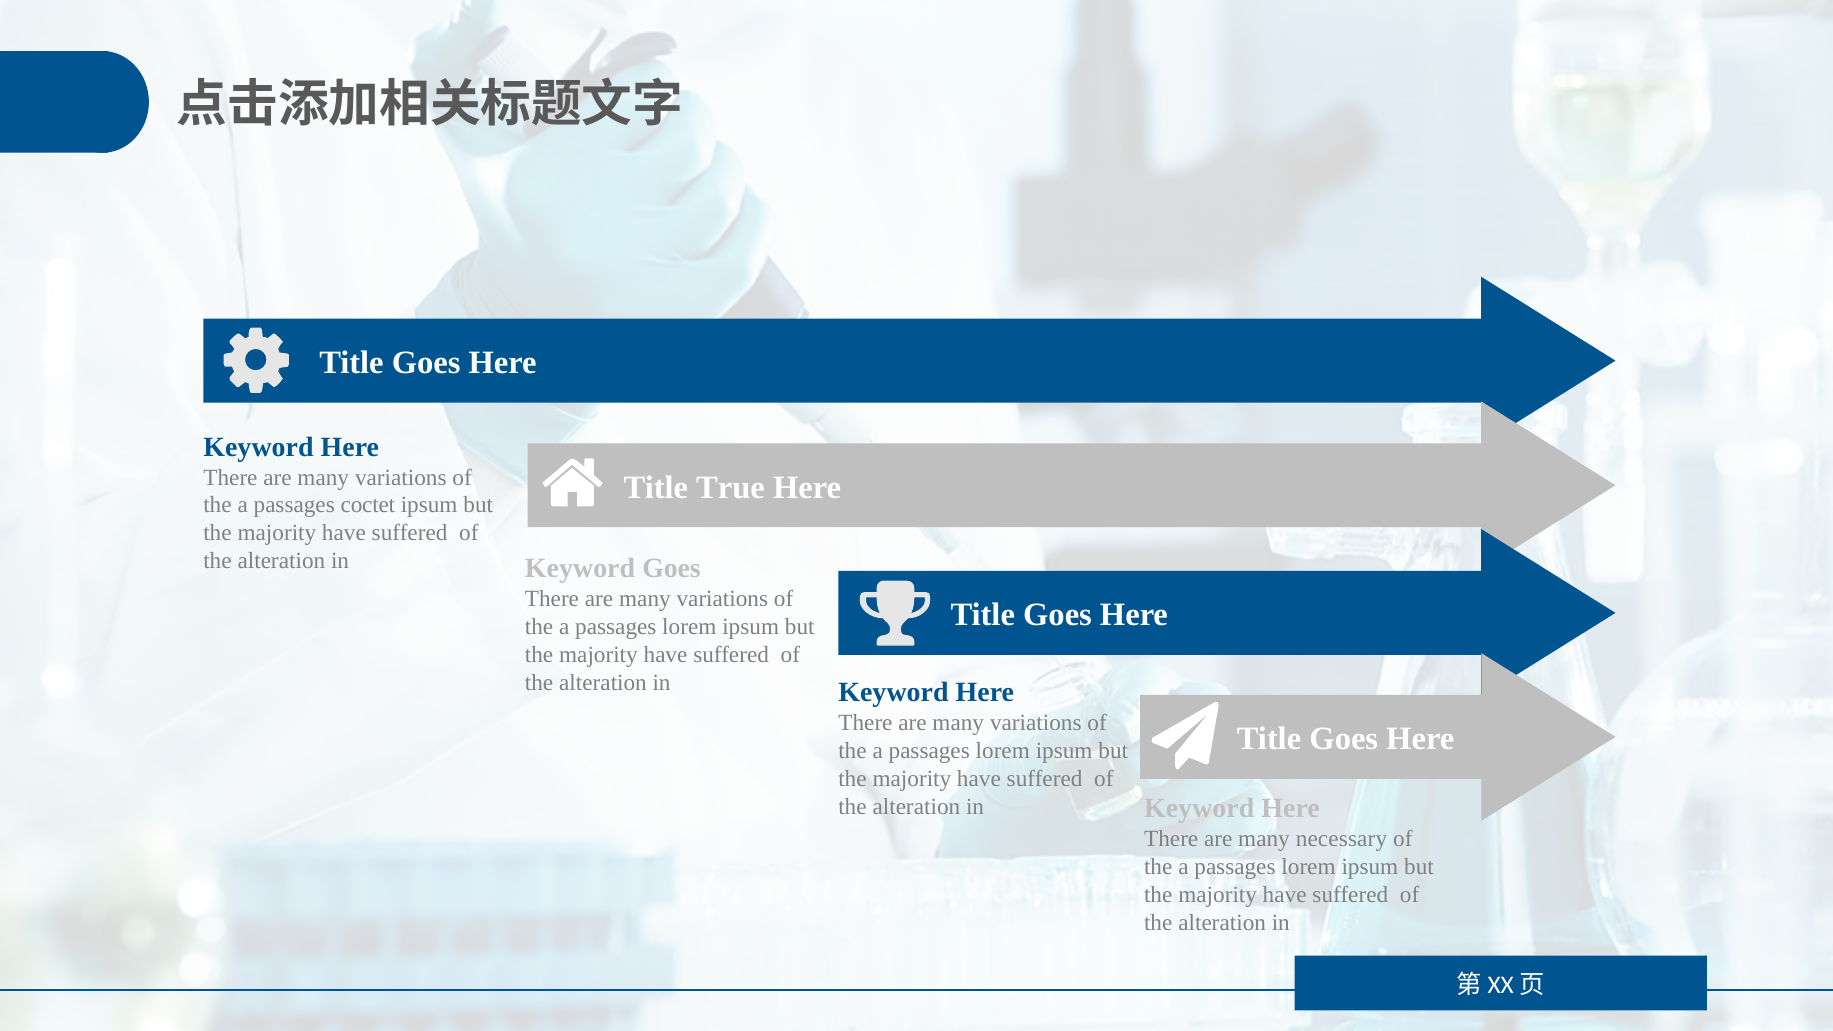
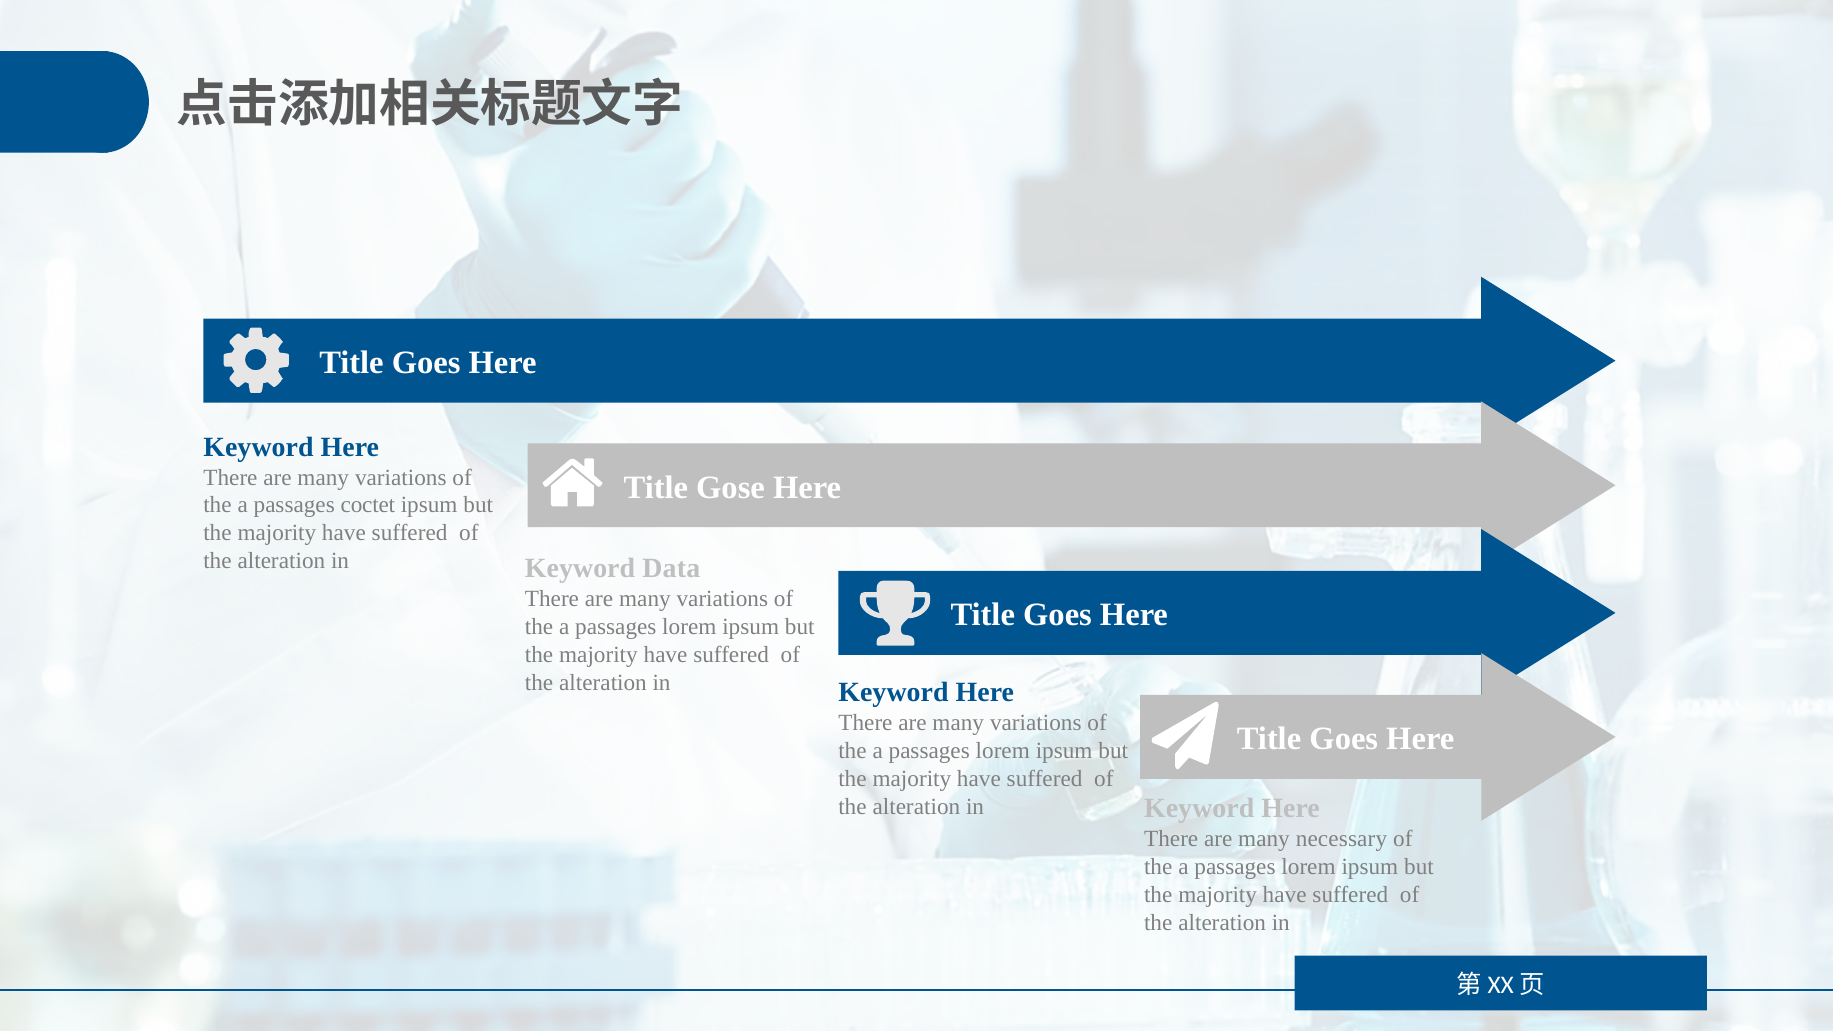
True: True -> Gose
Keyword Goes: Goes -> Data
